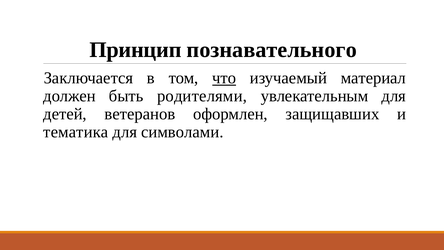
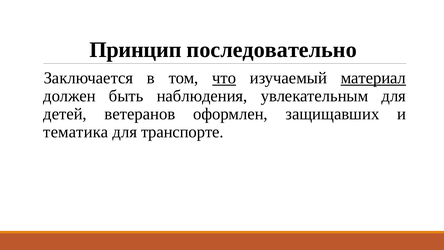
познавательного: познавательного -> последовательно
материал underline: none -> present
родителями: родителями -> наблюдения
символами: символами -> транспорте
